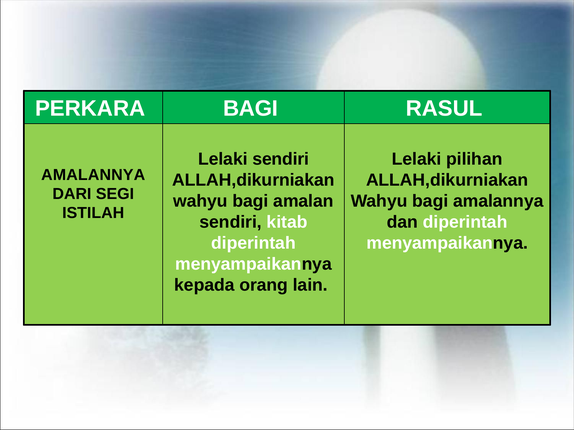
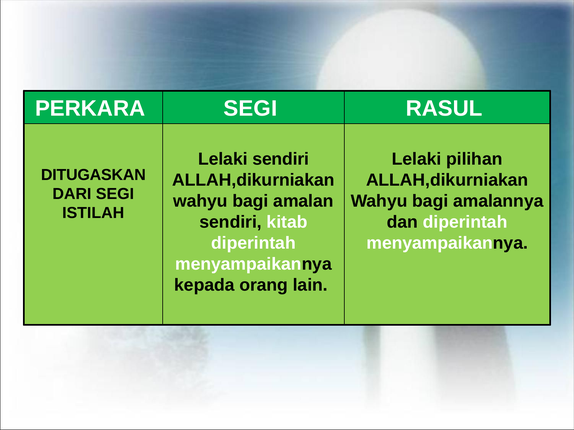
PERKARA BAGI: BAGI -> SEGI
AMALANNYA at (93, 175): AMALANNYA -> DITUGASKAN
